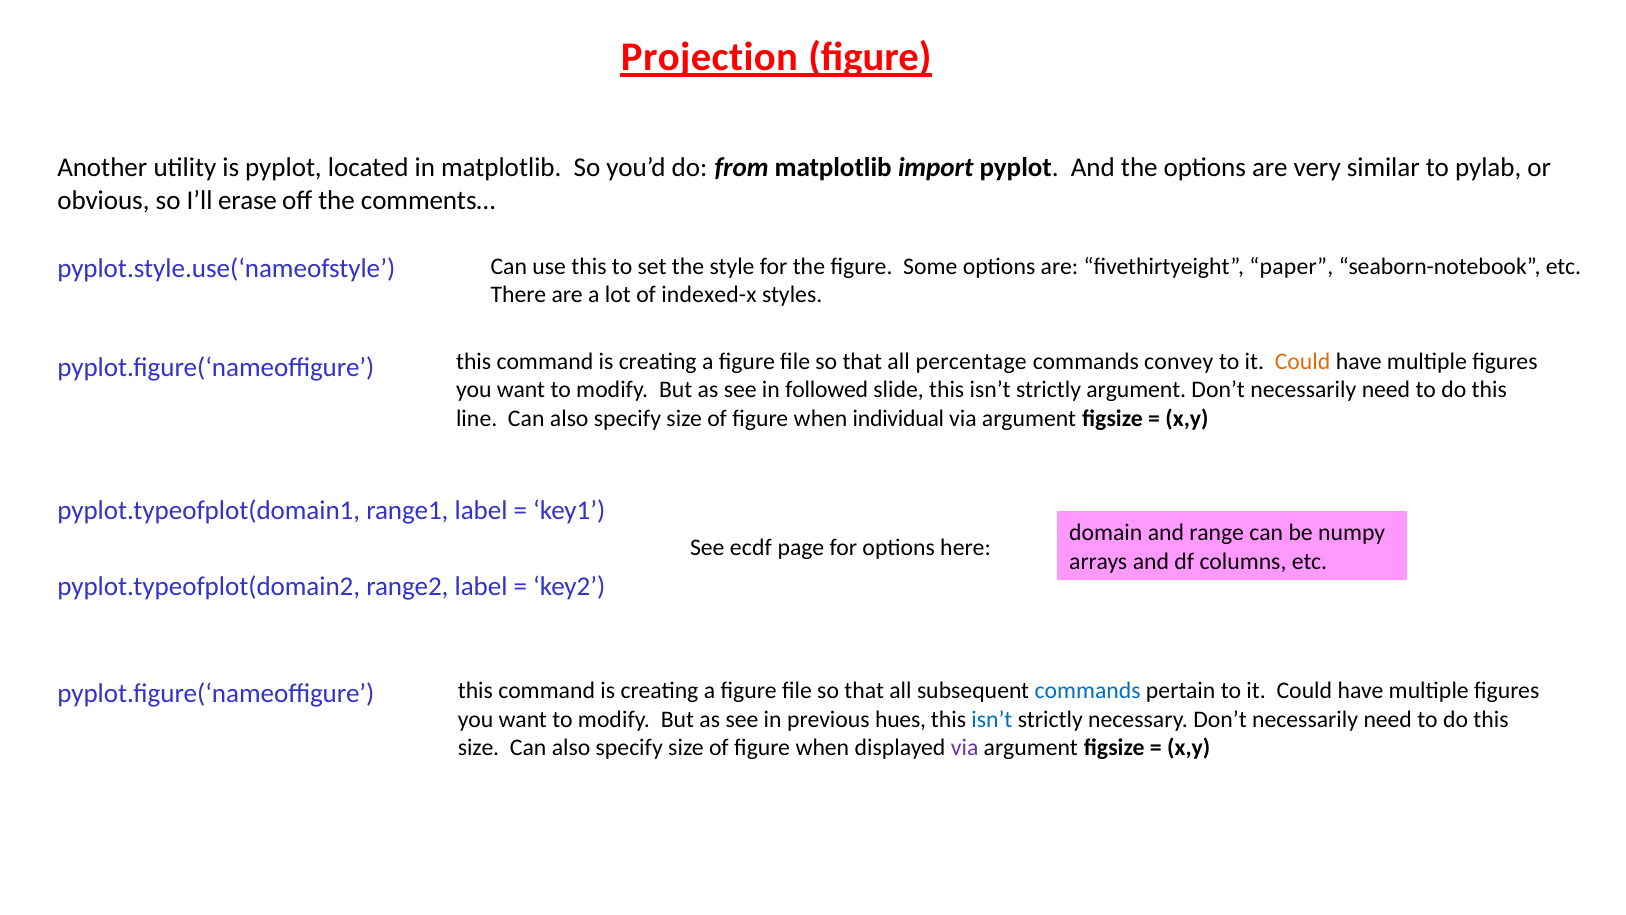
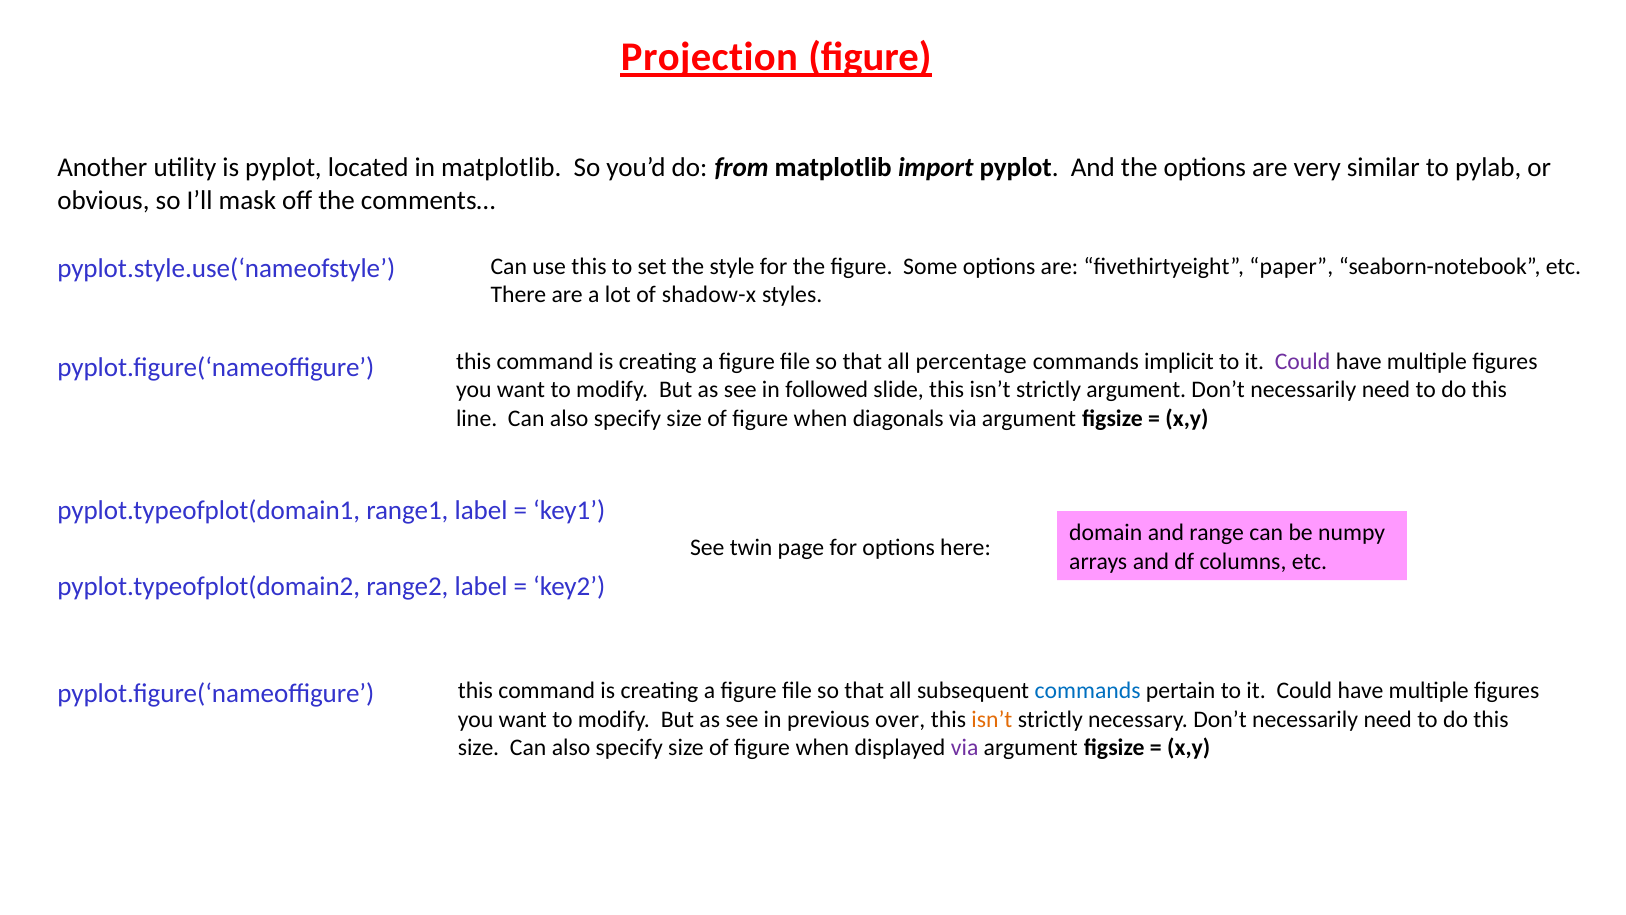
erase: erase -> mask
indexed-x: indexed-x -> shadow-x
convey: convey -> implicit
Could at (1303, 361) colour: orange -> purple
individual: individual -> diagonals
ecdf: ecdf -> twin
hues: hues -> over
isn’t at (992, 719) colour: blue -> orange
